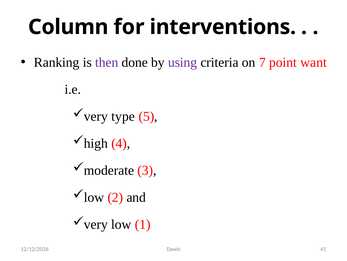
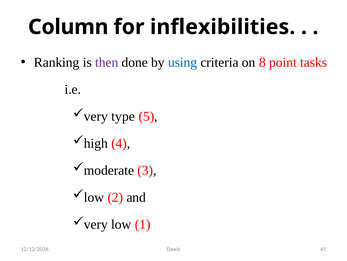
interventions: interventions -> inflexibilities
using colour: purple -> blue
7: 7 -> 8
want: want -> tasks
